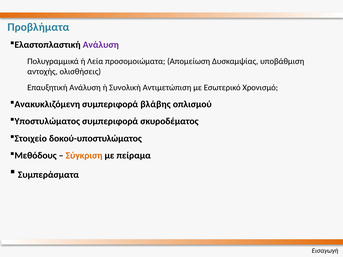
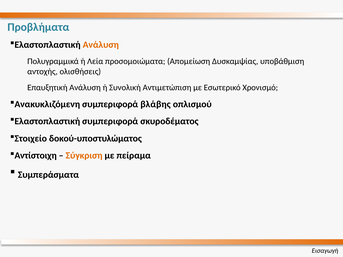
Ανάλυση at (101, 45) colour: purple -> orange
Υποστυλώματος at (47, 121): Υποστυλώματος -> Ελαστοπλαστική
Μεθόδους: Μεθόδους -> Αντίστοιχη
